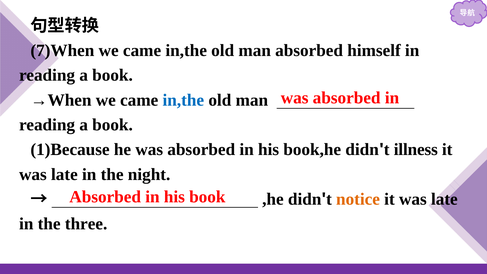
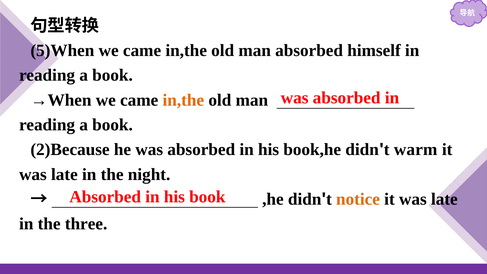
7)When: 7)When -> 5)When
in,the at (183, 100) colour: blue -> orange
1)Because: 1)Because -> 2)Because
illness: illness -> warm
